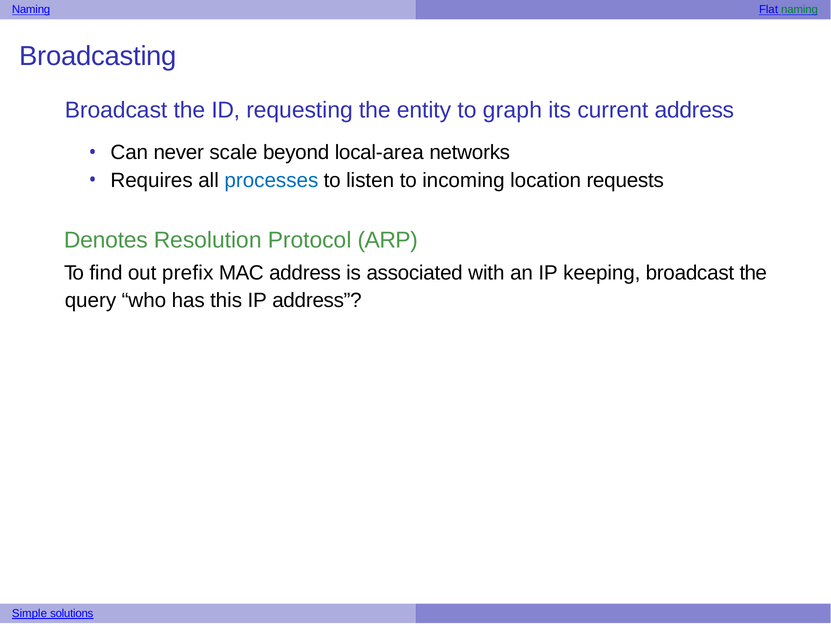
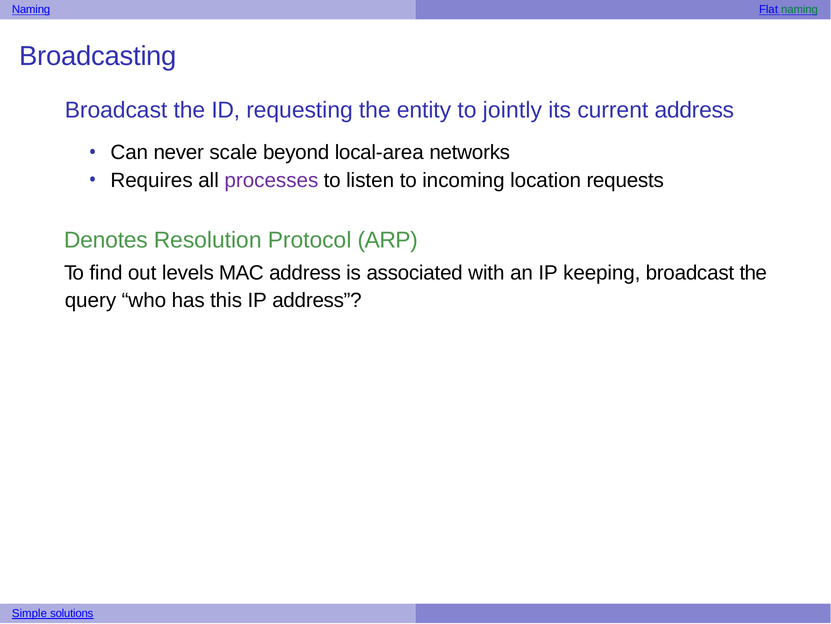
graph: graph -> jointly
processes colour: blue -> purple
prefix: prefix -> levels
